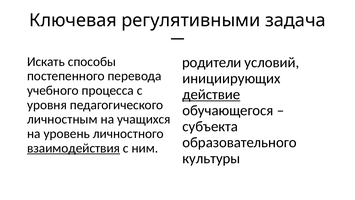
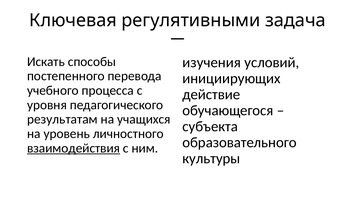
родители: родители -> изучения
действие underline: present -> none
личностным: личностным -> результатам
